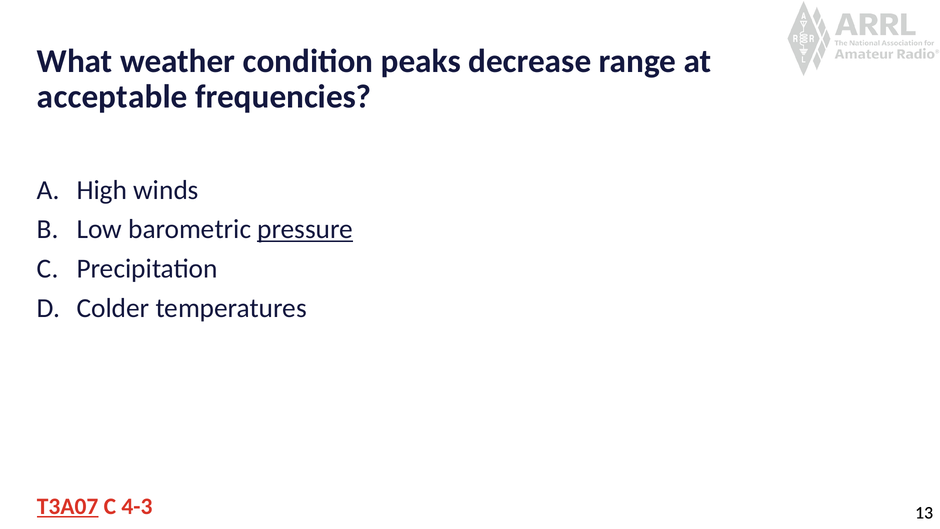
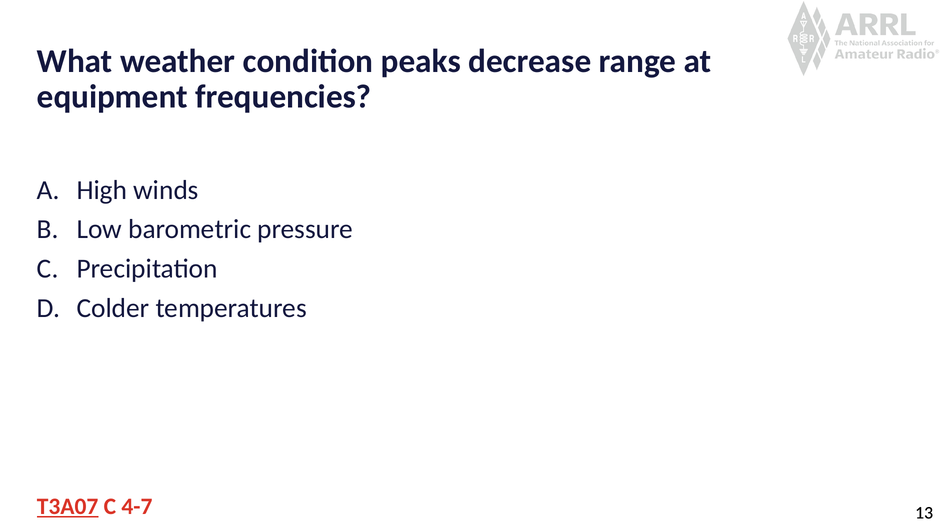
acceptable: acceptable -> equipment
pressure underline: present -> none
4-3: 4-3 -> 4-7
